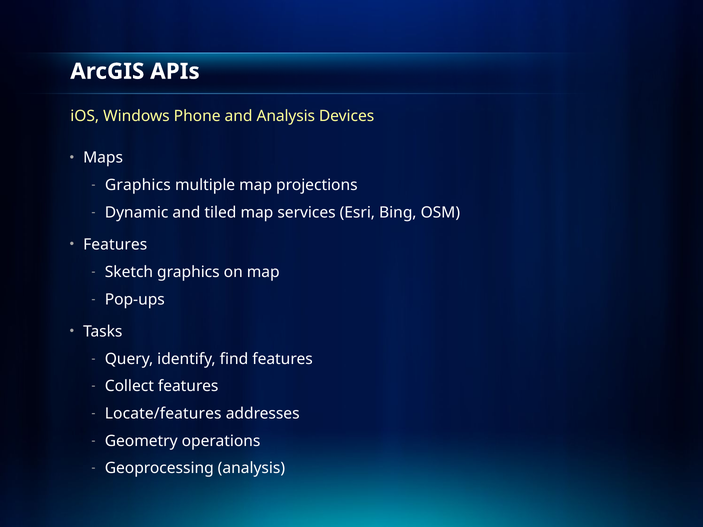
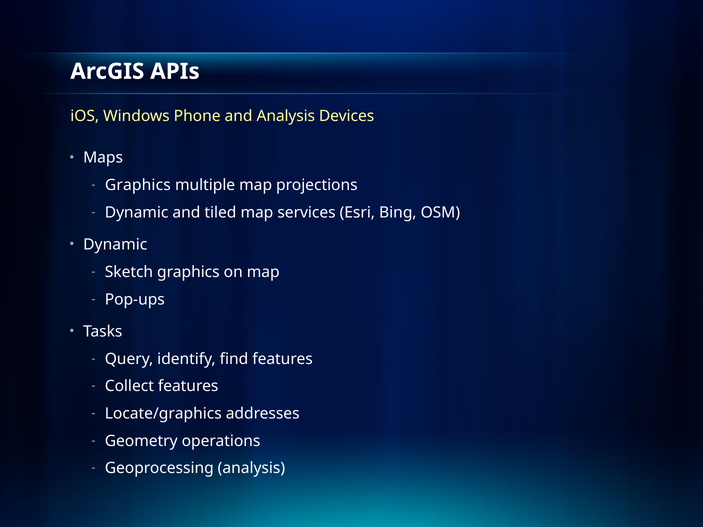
Features at (115, 245): Features -> Dynamic
Locate/features: Locate/features -> Locate/graphics
